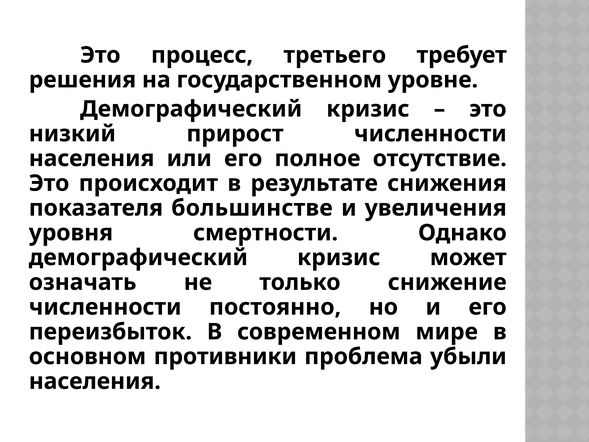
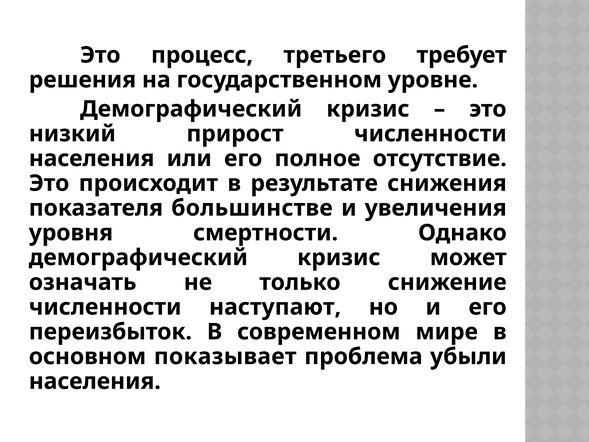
постоянно: постоянно -> наступают
противники: противники -> показывает
